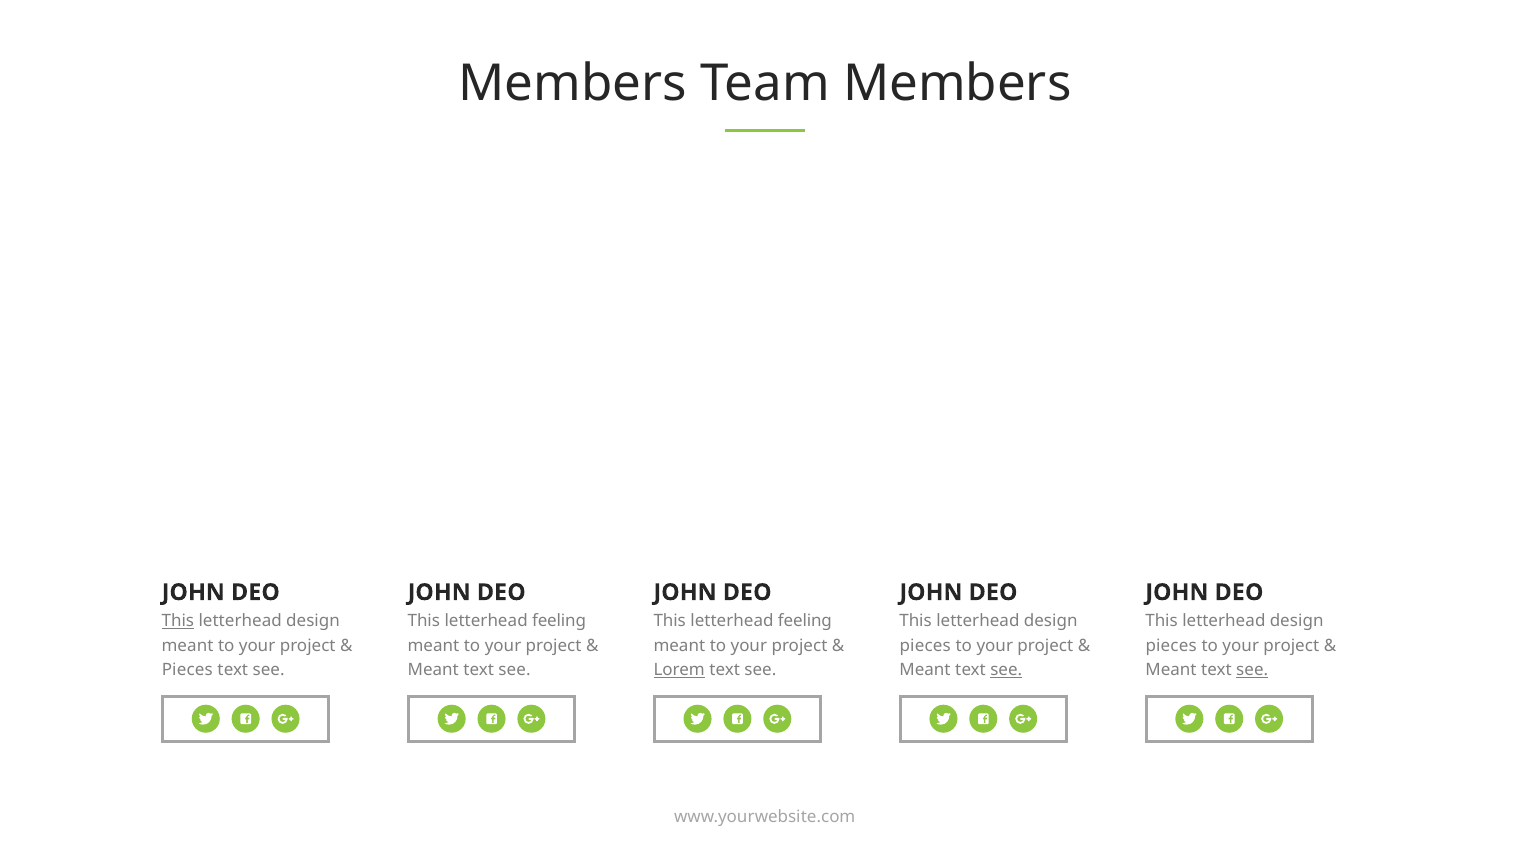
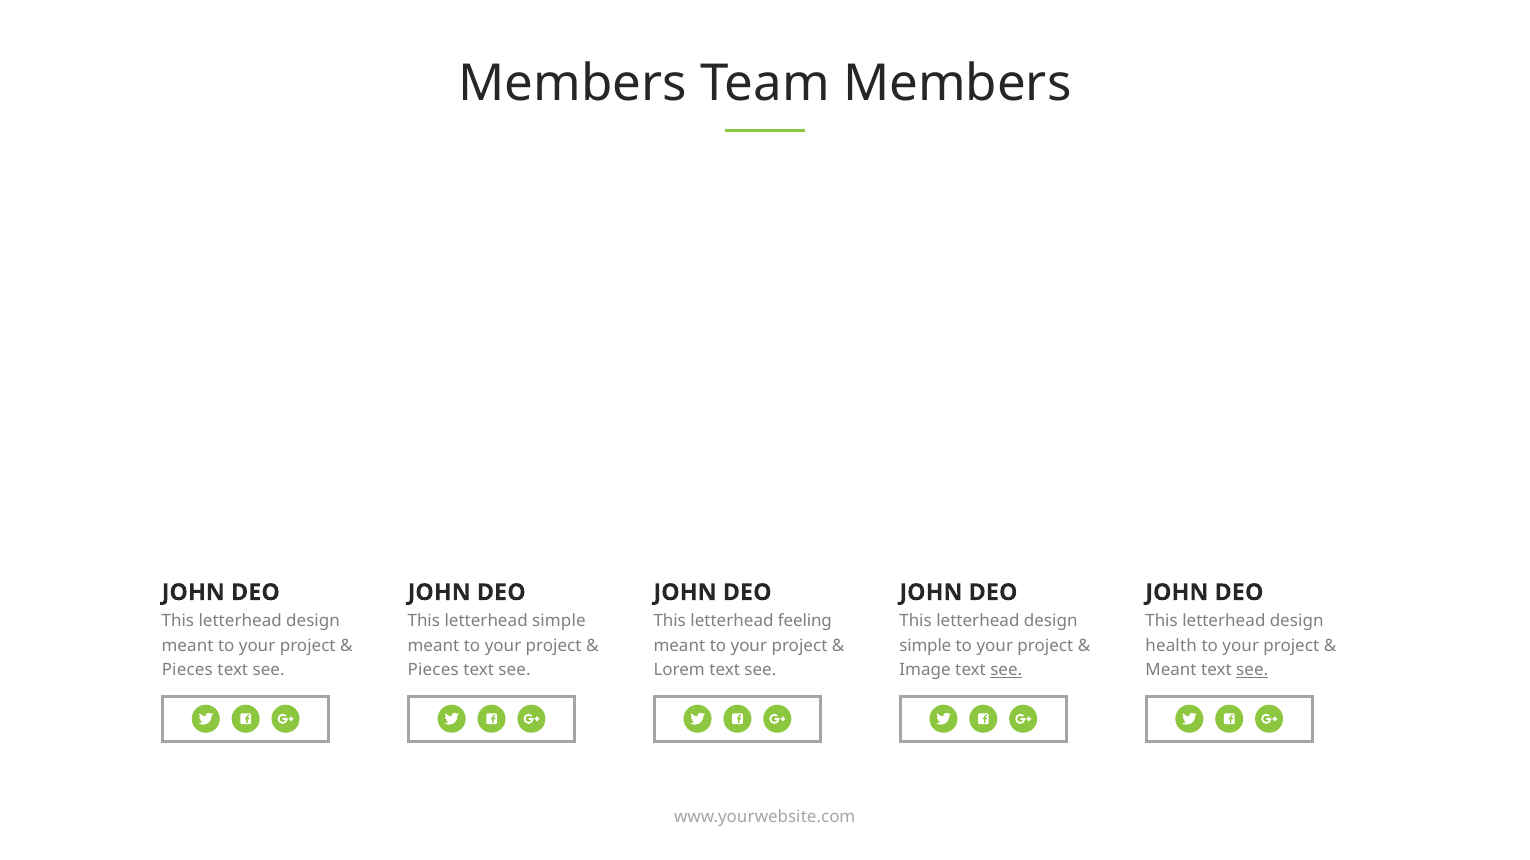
This at (178, 622) underline: present -> none
feeling at (559, 622): feeling -> simple
pieces at (925, 646): pieces -> simple
pieces at (1171, 646): pieces -> health
Meant at (433, 670): Meant -> Pieces
Lorem underline: present -> none
Meant at (925, 670): Meant -> Image
